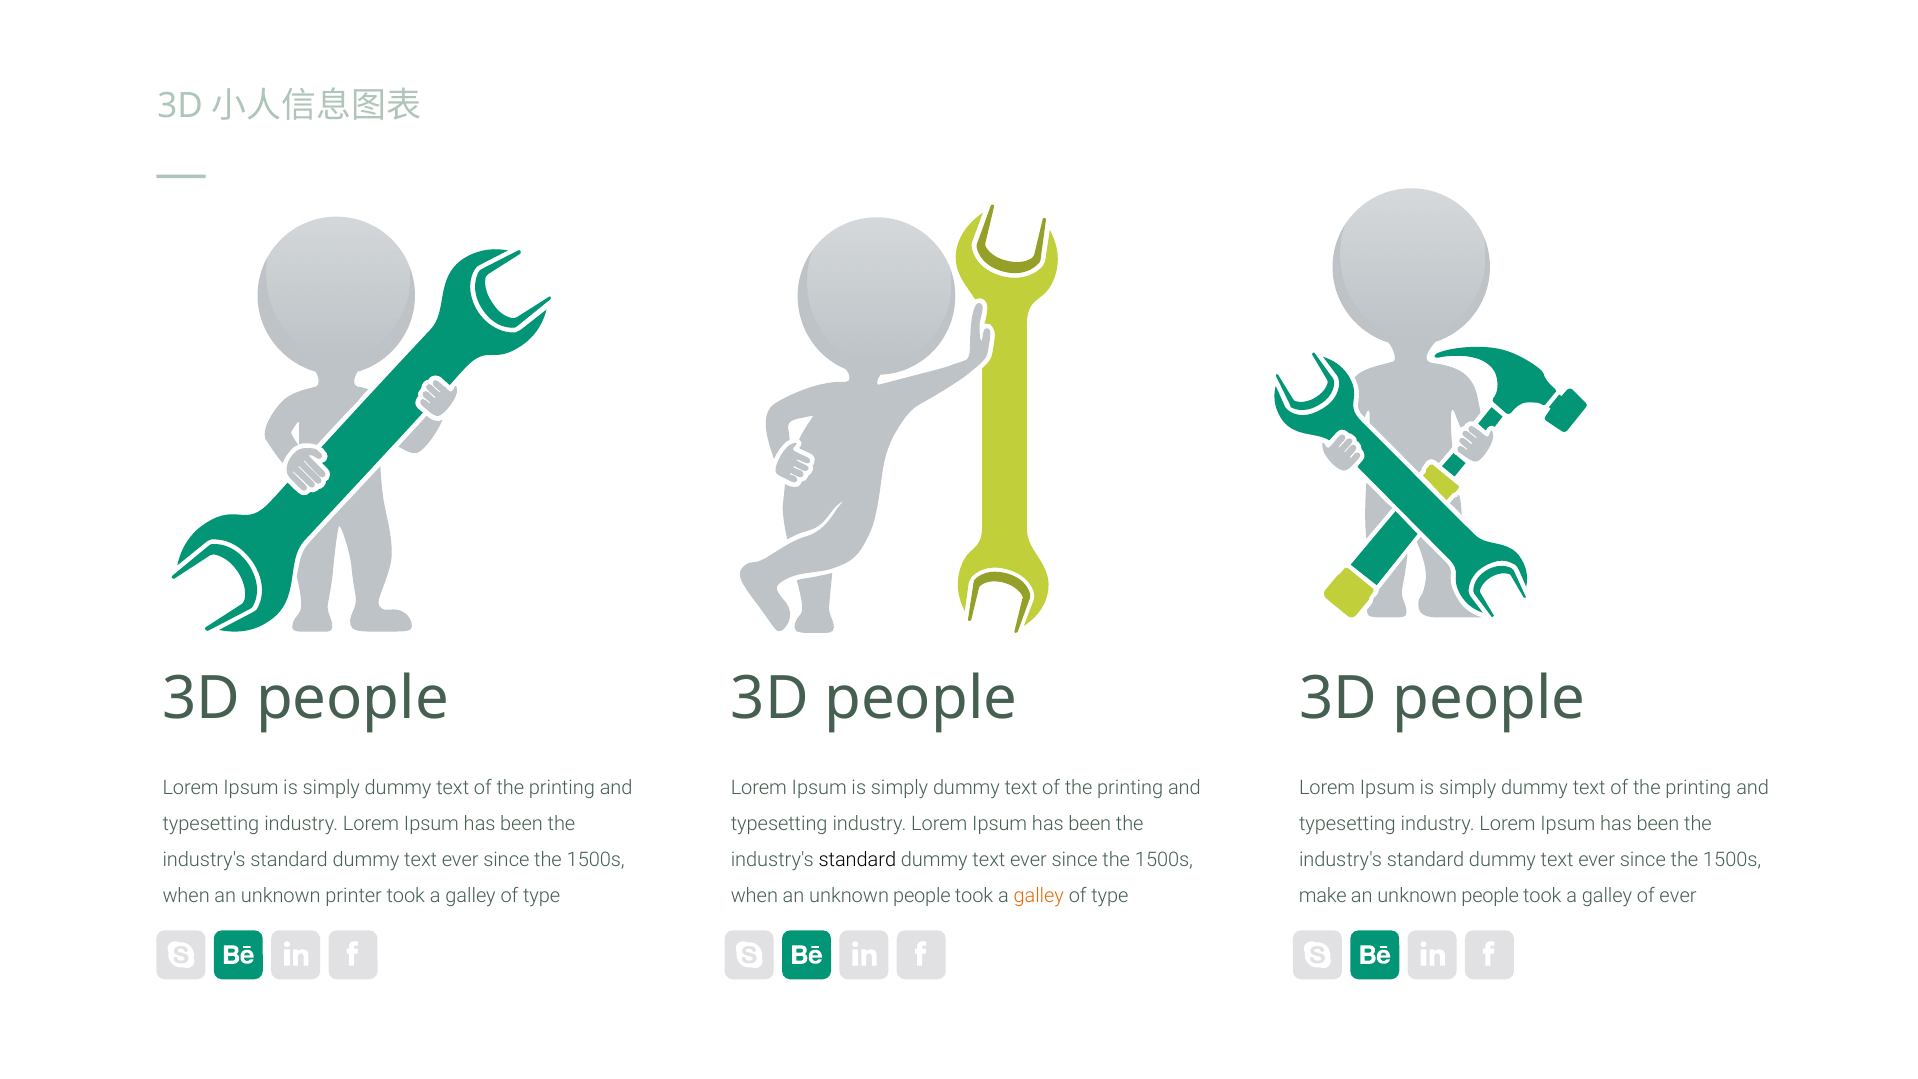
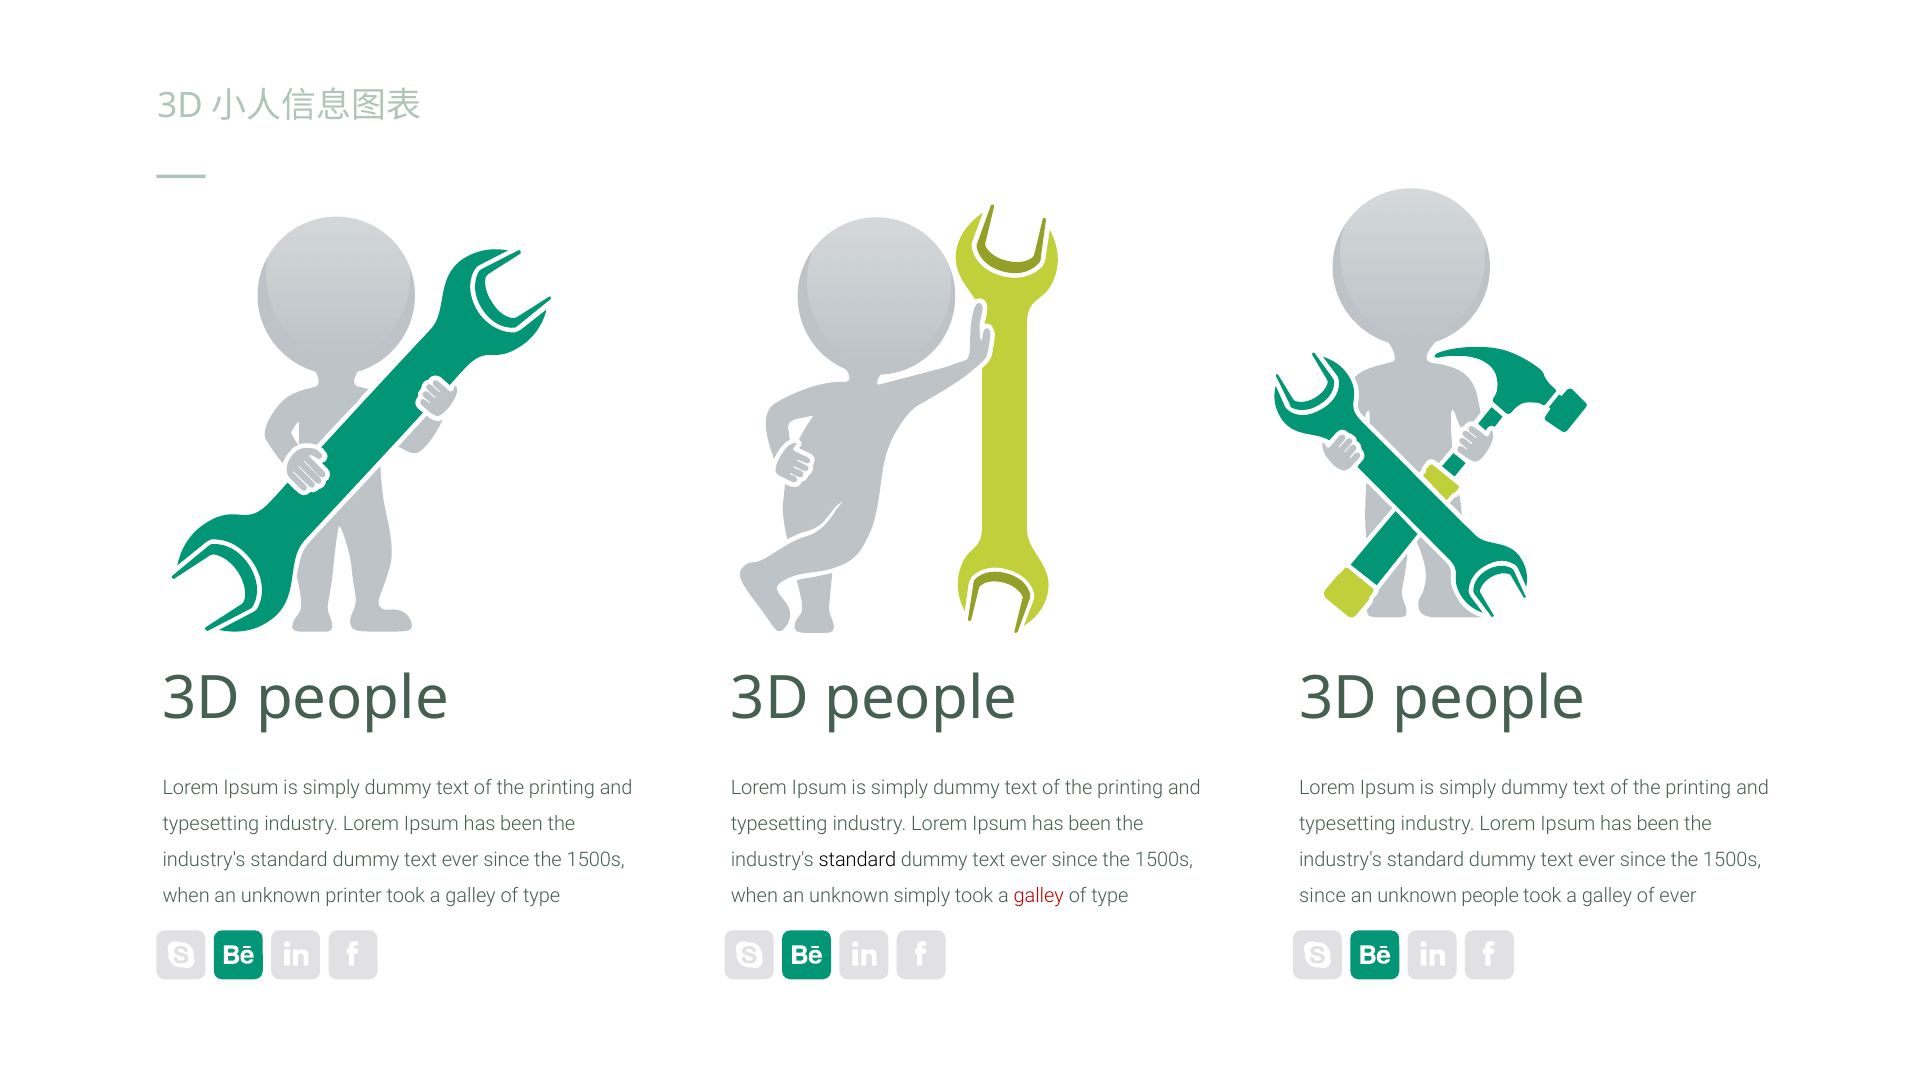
when an unknown people: people -> simply
galley at (1039, 896) colour: orange -> red
make at (1323, 896): make -> since
